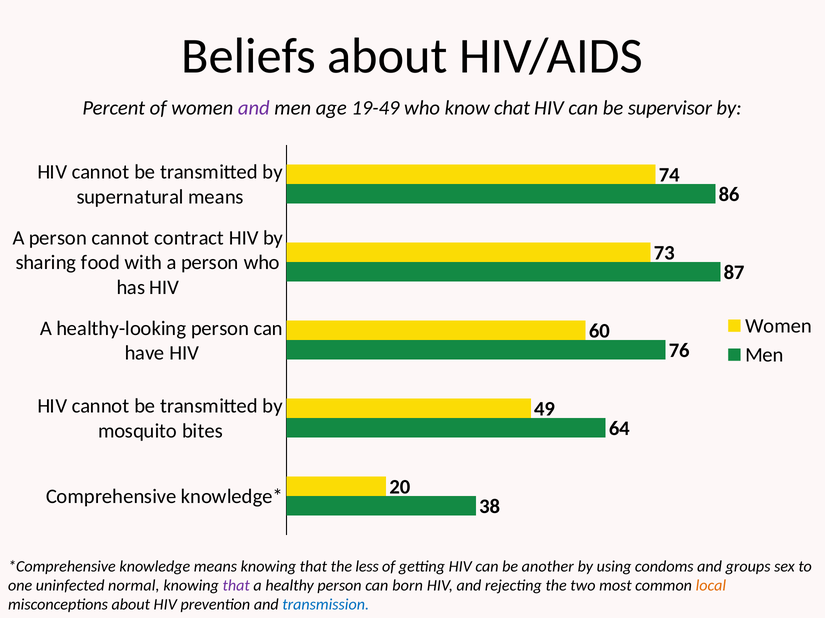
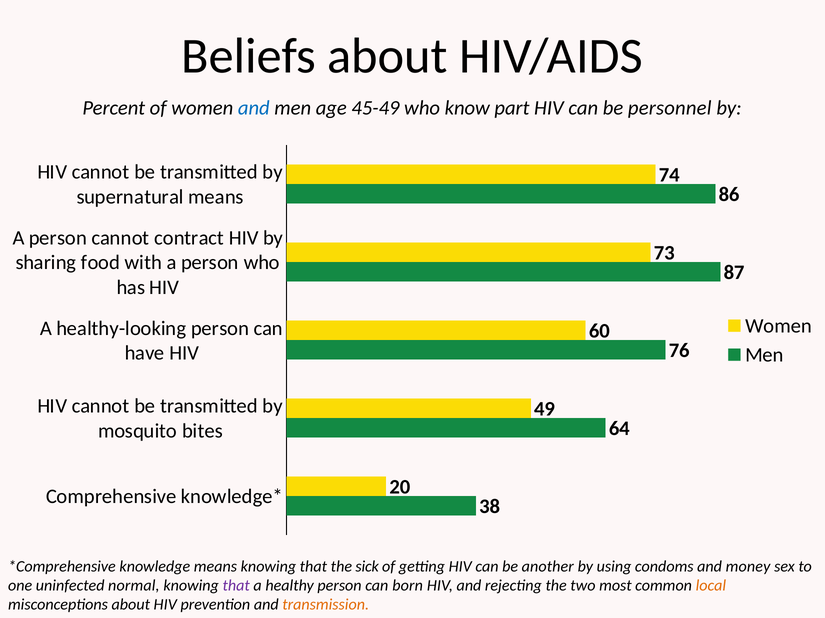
and at (254, 108) colour: purple -> blue
19-49: 19-49 -> 45-49
chat: chat -> part
supervisor: supervisor -> personnel
less: less -> sick
groups: groups -> money
transmission colour: blue -> orange
